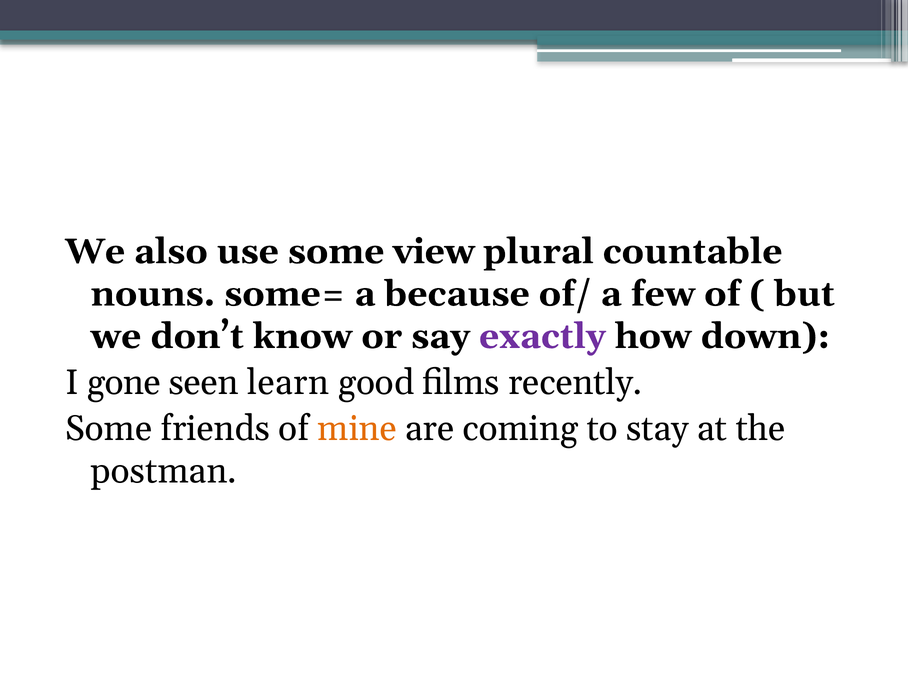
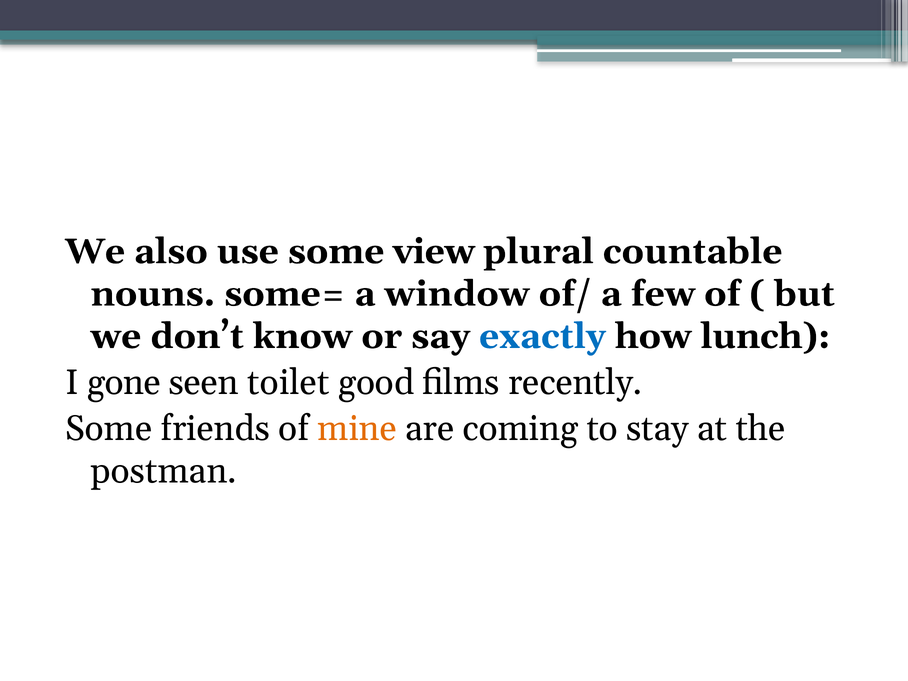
because: because -> window
exactly colour: purple -> blue
down: down -> lunch
learn: learn -> toilet
